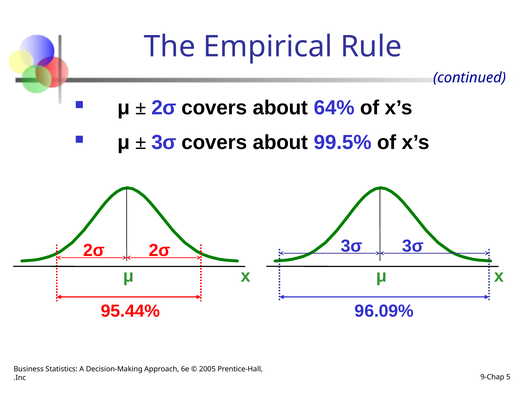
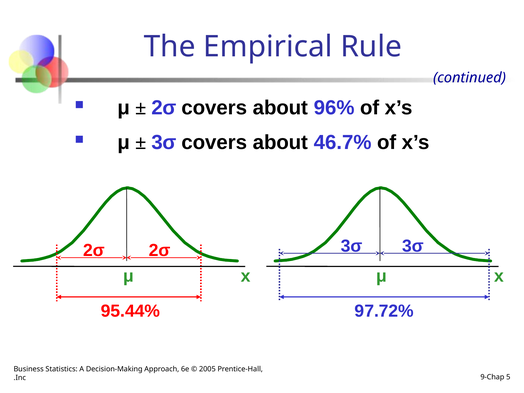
64%: 64% -> 96%
99.5%: 99.5% -> 46.7%
96.09%: 96.09% -> 97.72%
